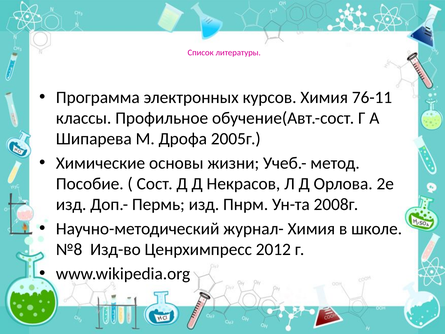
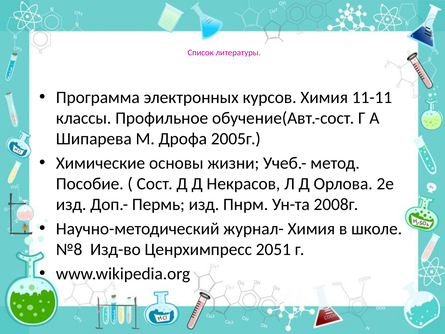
76-11: 76-11 -> 11-11
2012: 2012 -> 2051
